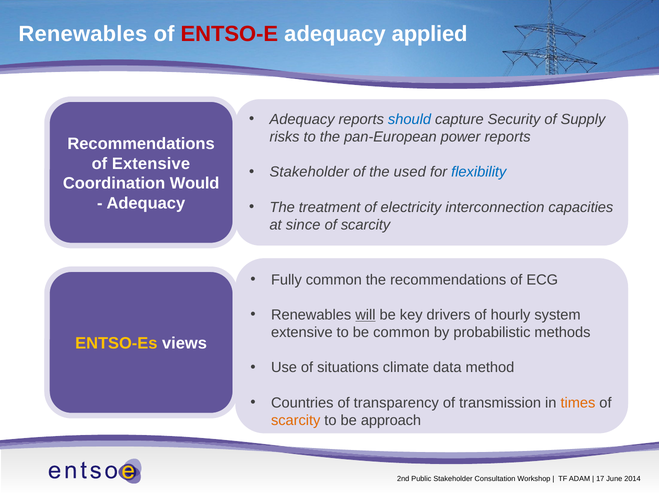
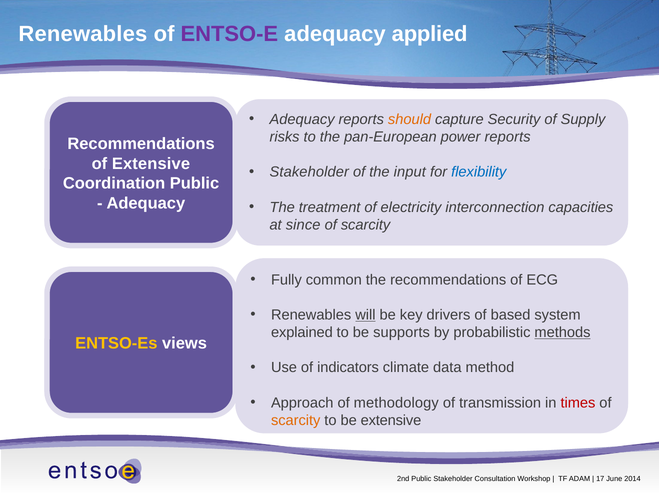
ENTSO-E colour: red -> purple
should colour: blue -> orange
used: used -> input
Coordination Would: Would -> Public
hourly: hourly -> based
extensive at (302, 333): extensive -> explained
be common: common -> supports
methods underline: none -> present
situations: situations -> indicators
Countries: Countries -> Approach
transparency: transparency -> methodology
times colour: orange -> red
be approach: approach -> extensive
